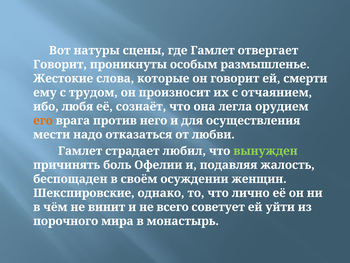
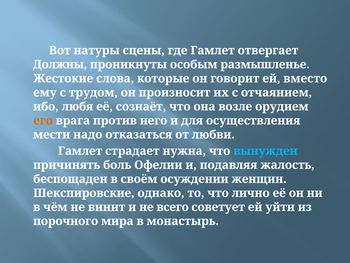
Говорит at (60, 64): Говорит -> Должны
смерти: смерти -> вместо
легла: легла -> возле
любил: любил -> нужна
вынужден colour: light green -> light blue
